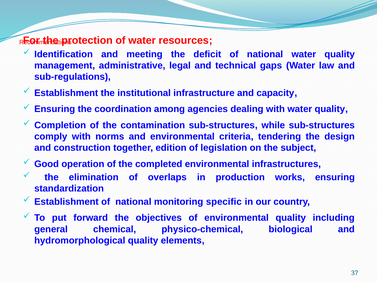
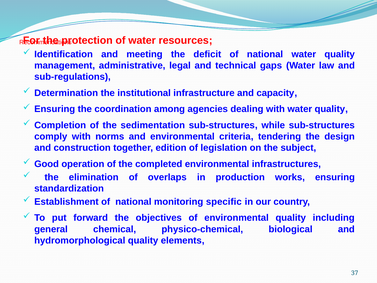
Establishment at (66, 93): Establishment -> Determination
contamination: contamination -> sedimentation
